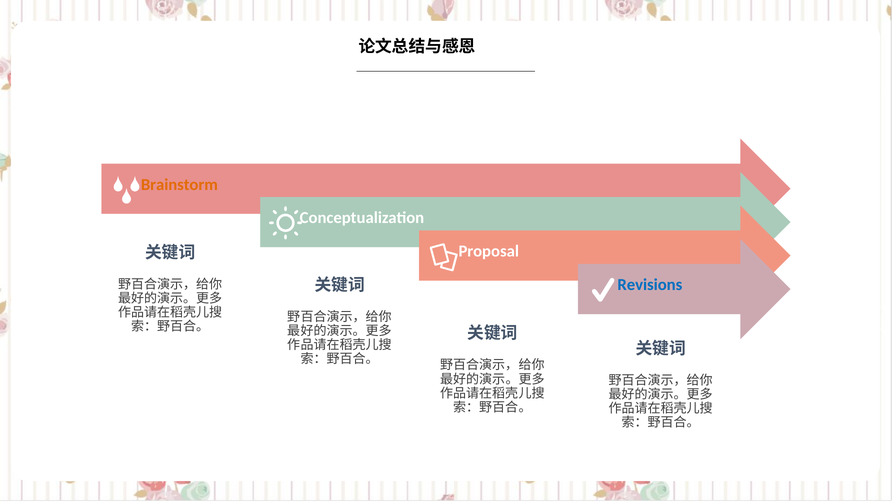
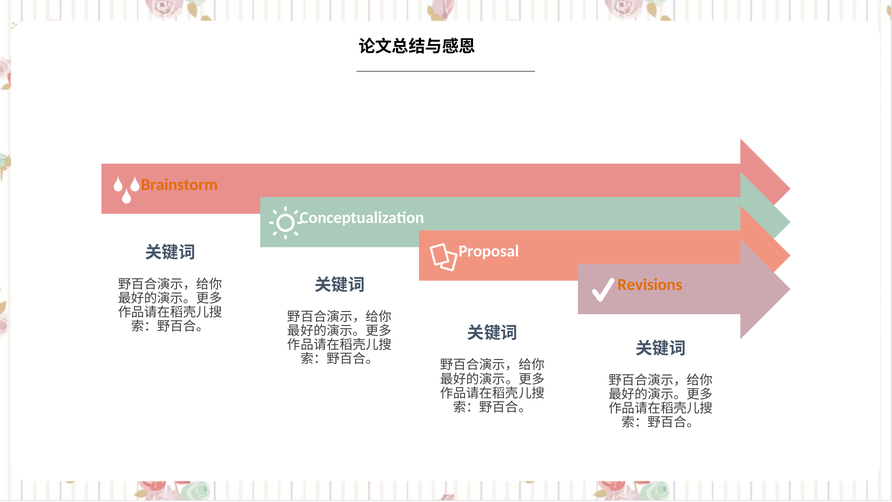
Revisions colour: blue -> orange
